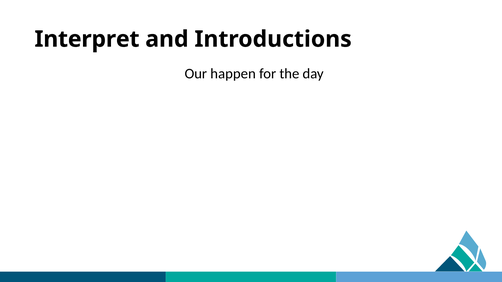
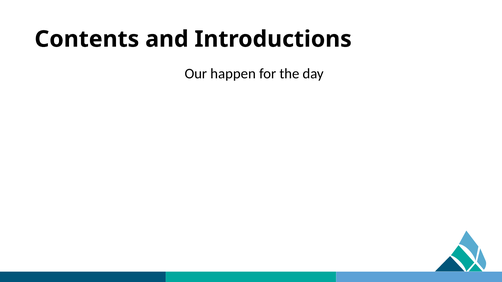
Interpret: Interpret -> Contents
